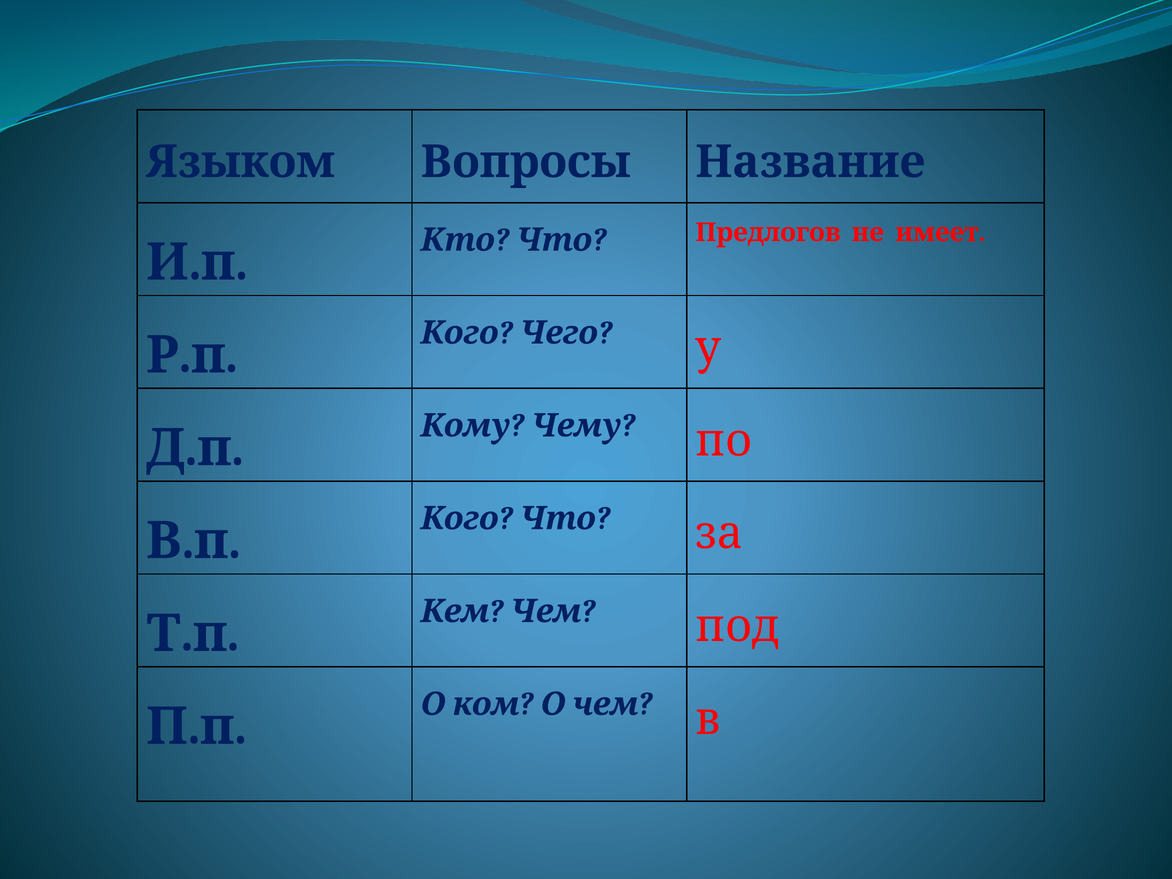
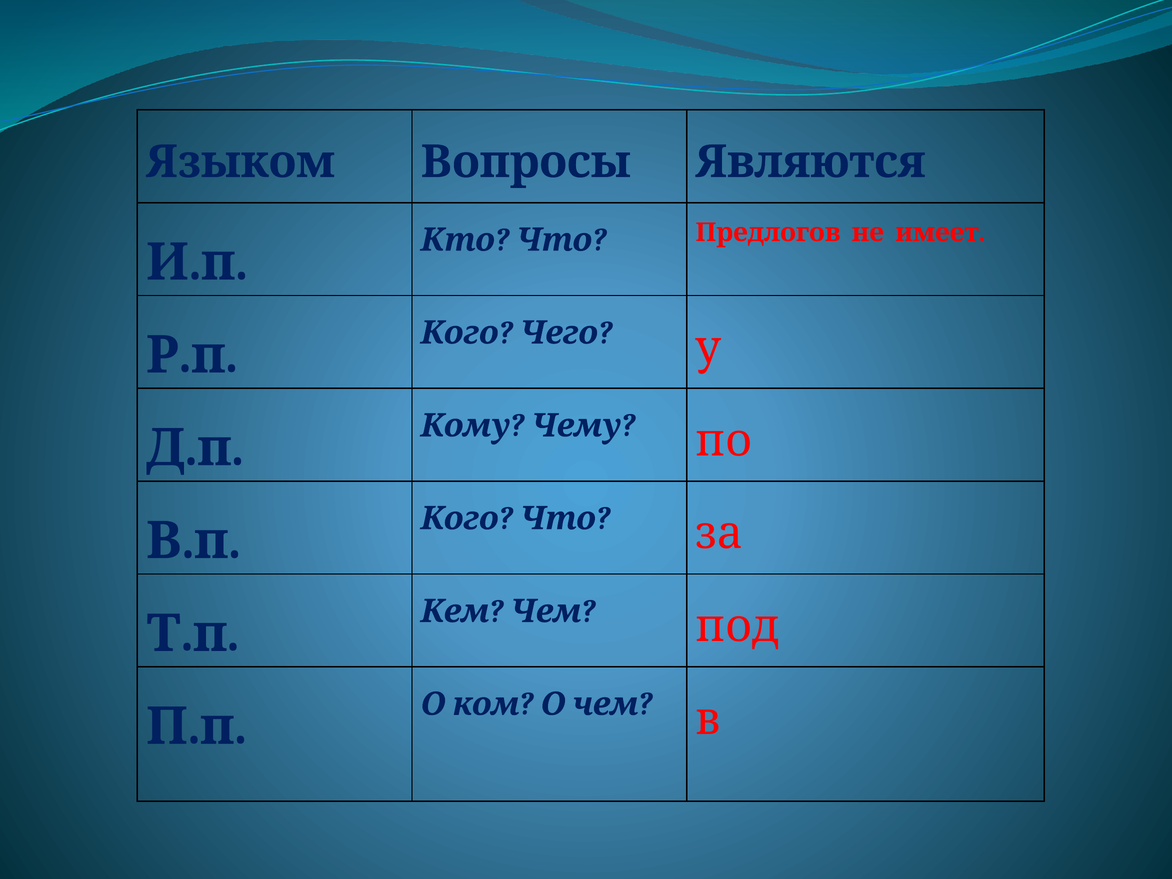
Название: Название -> Являются
